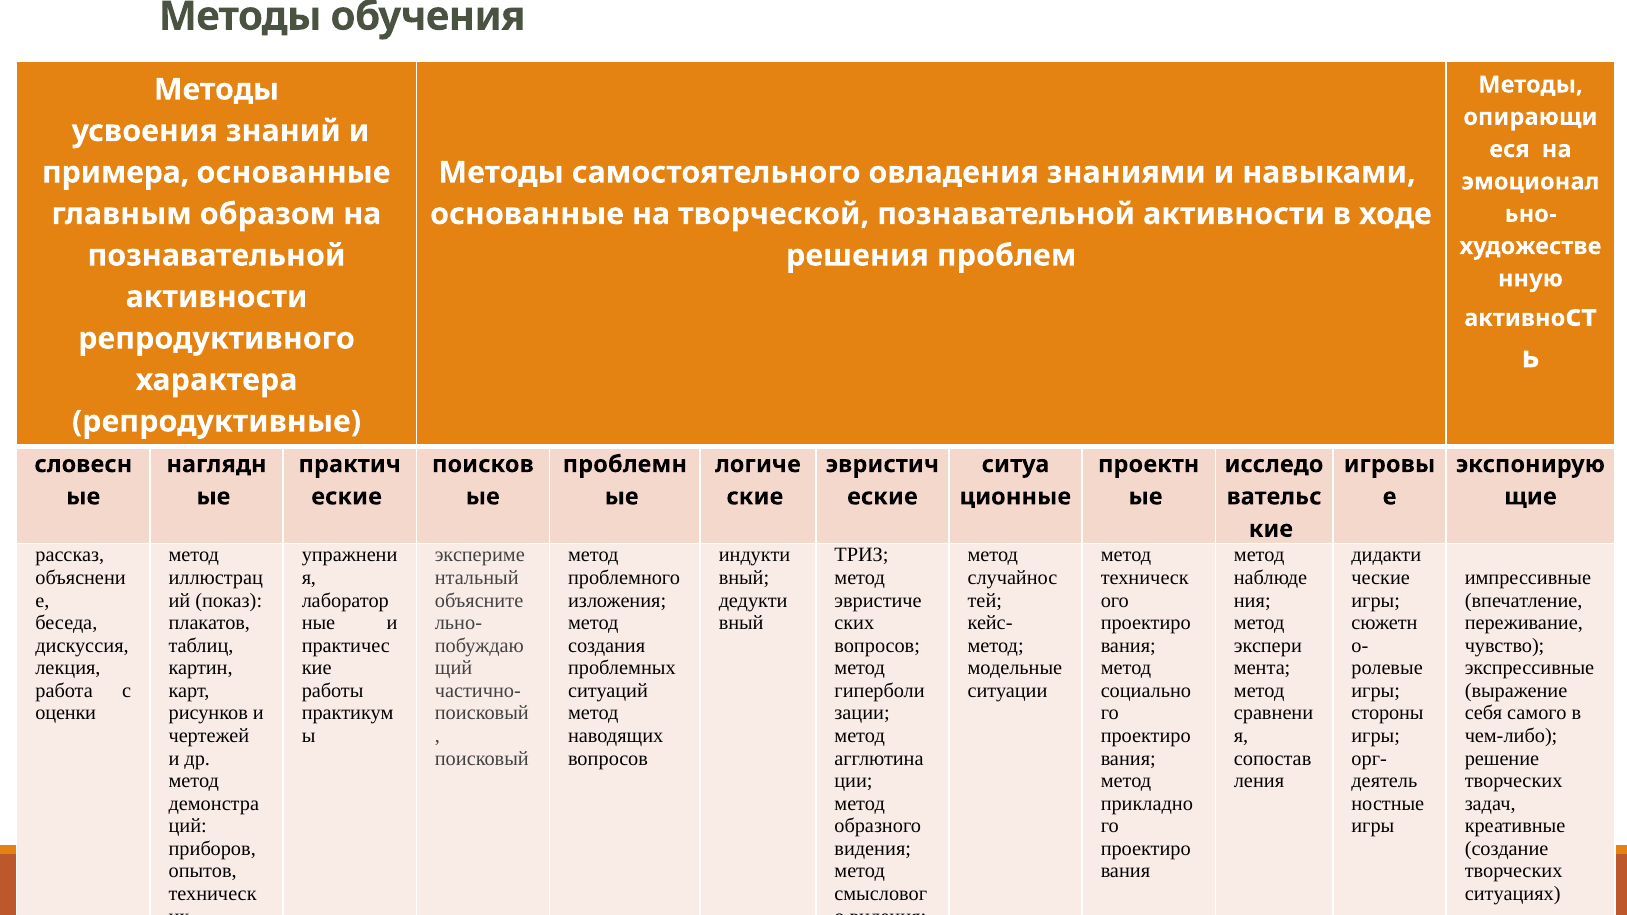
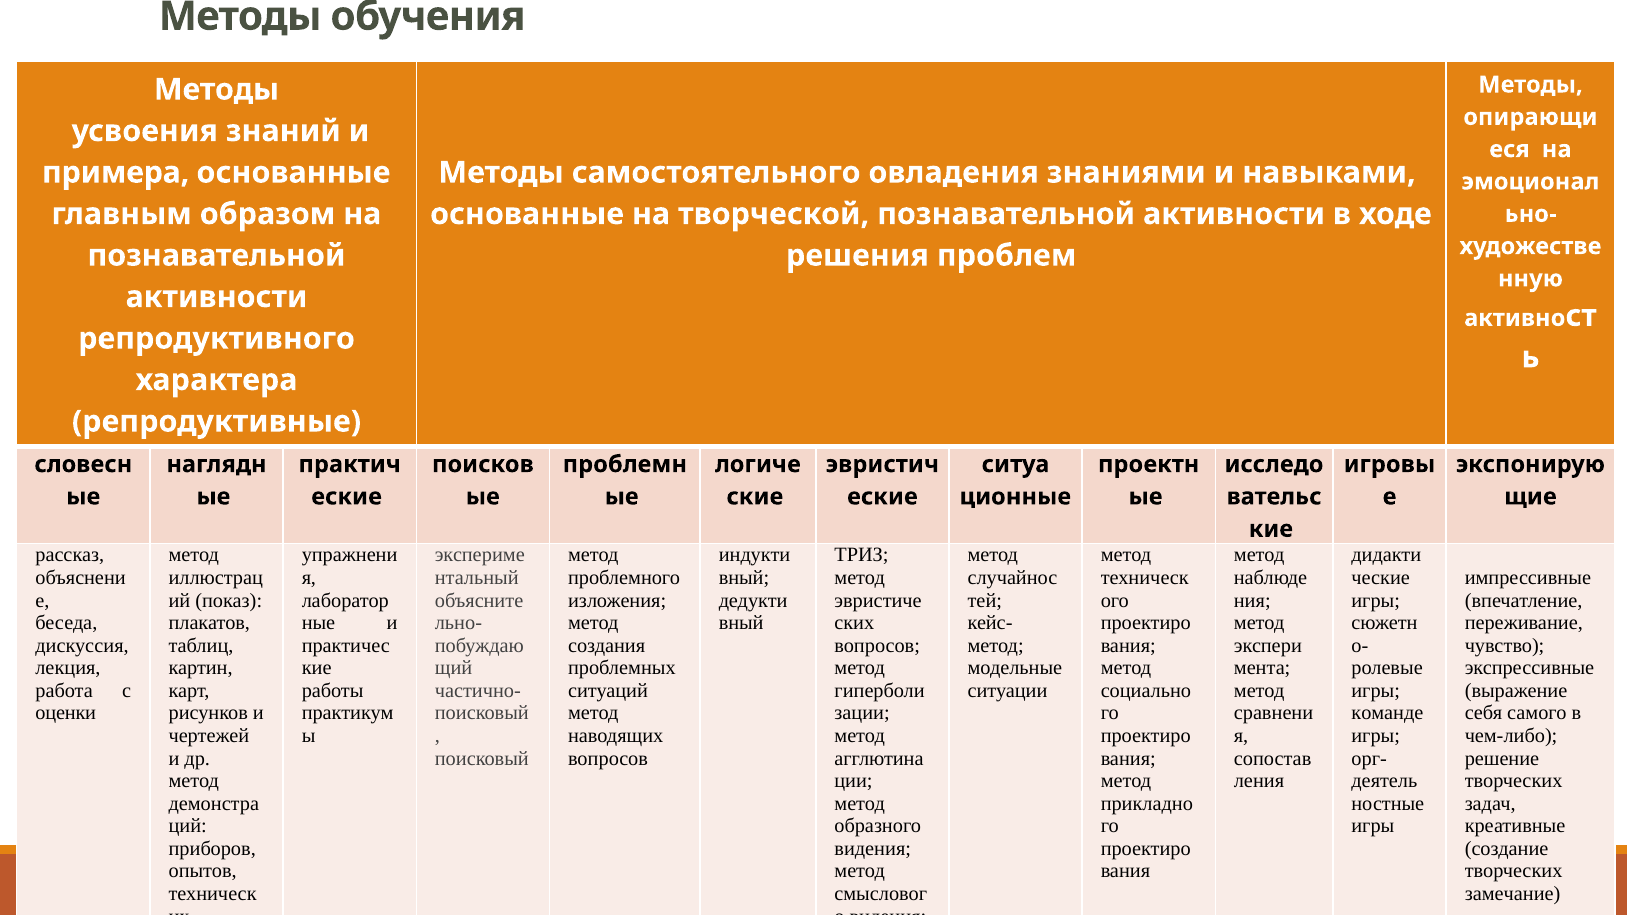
стороны: стороны -> команде
ситуациях: ситуациях -> замечание
